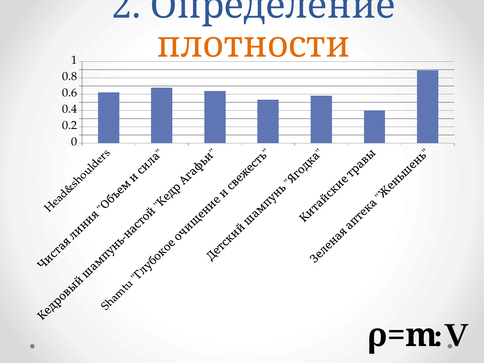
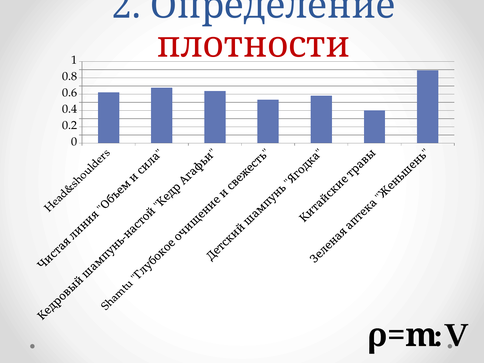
плотности colour: orange -> red
